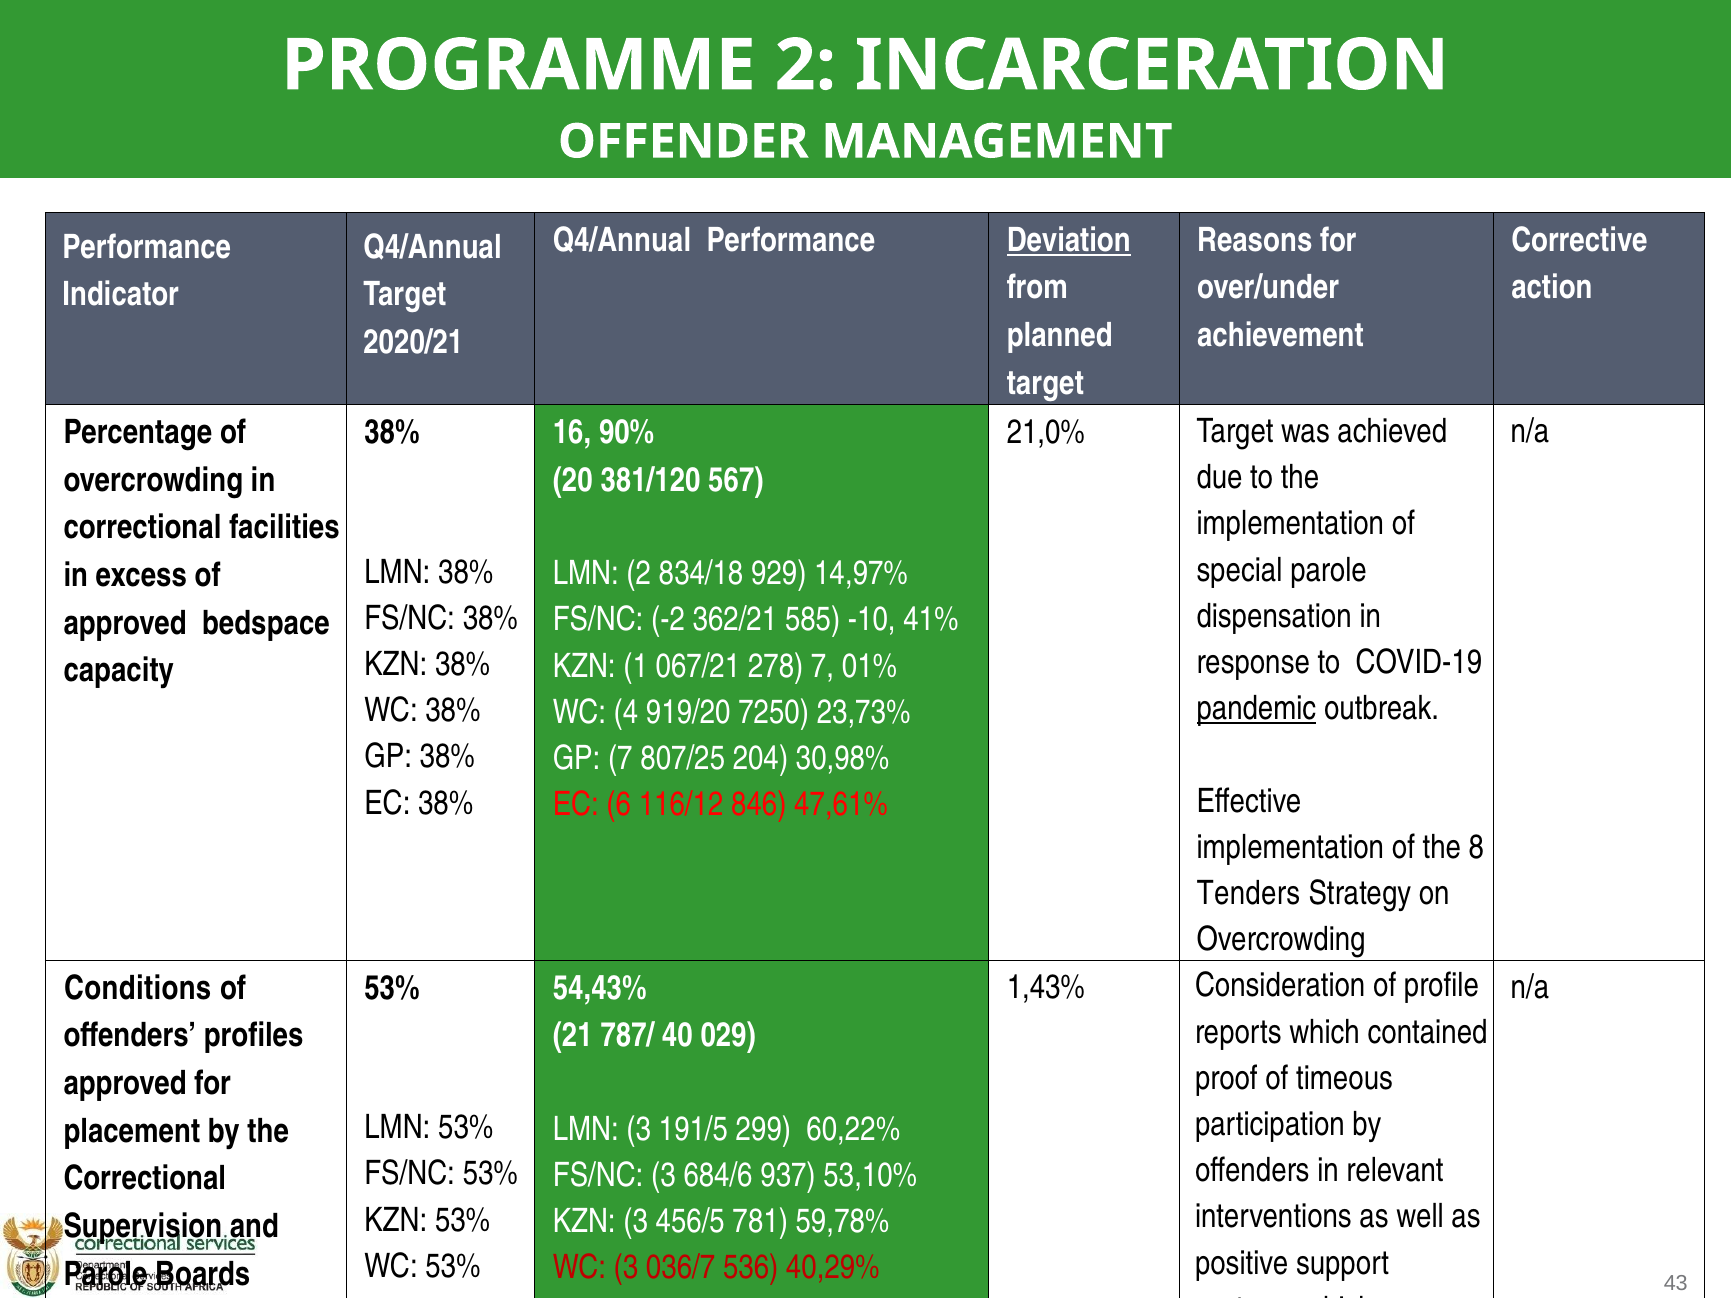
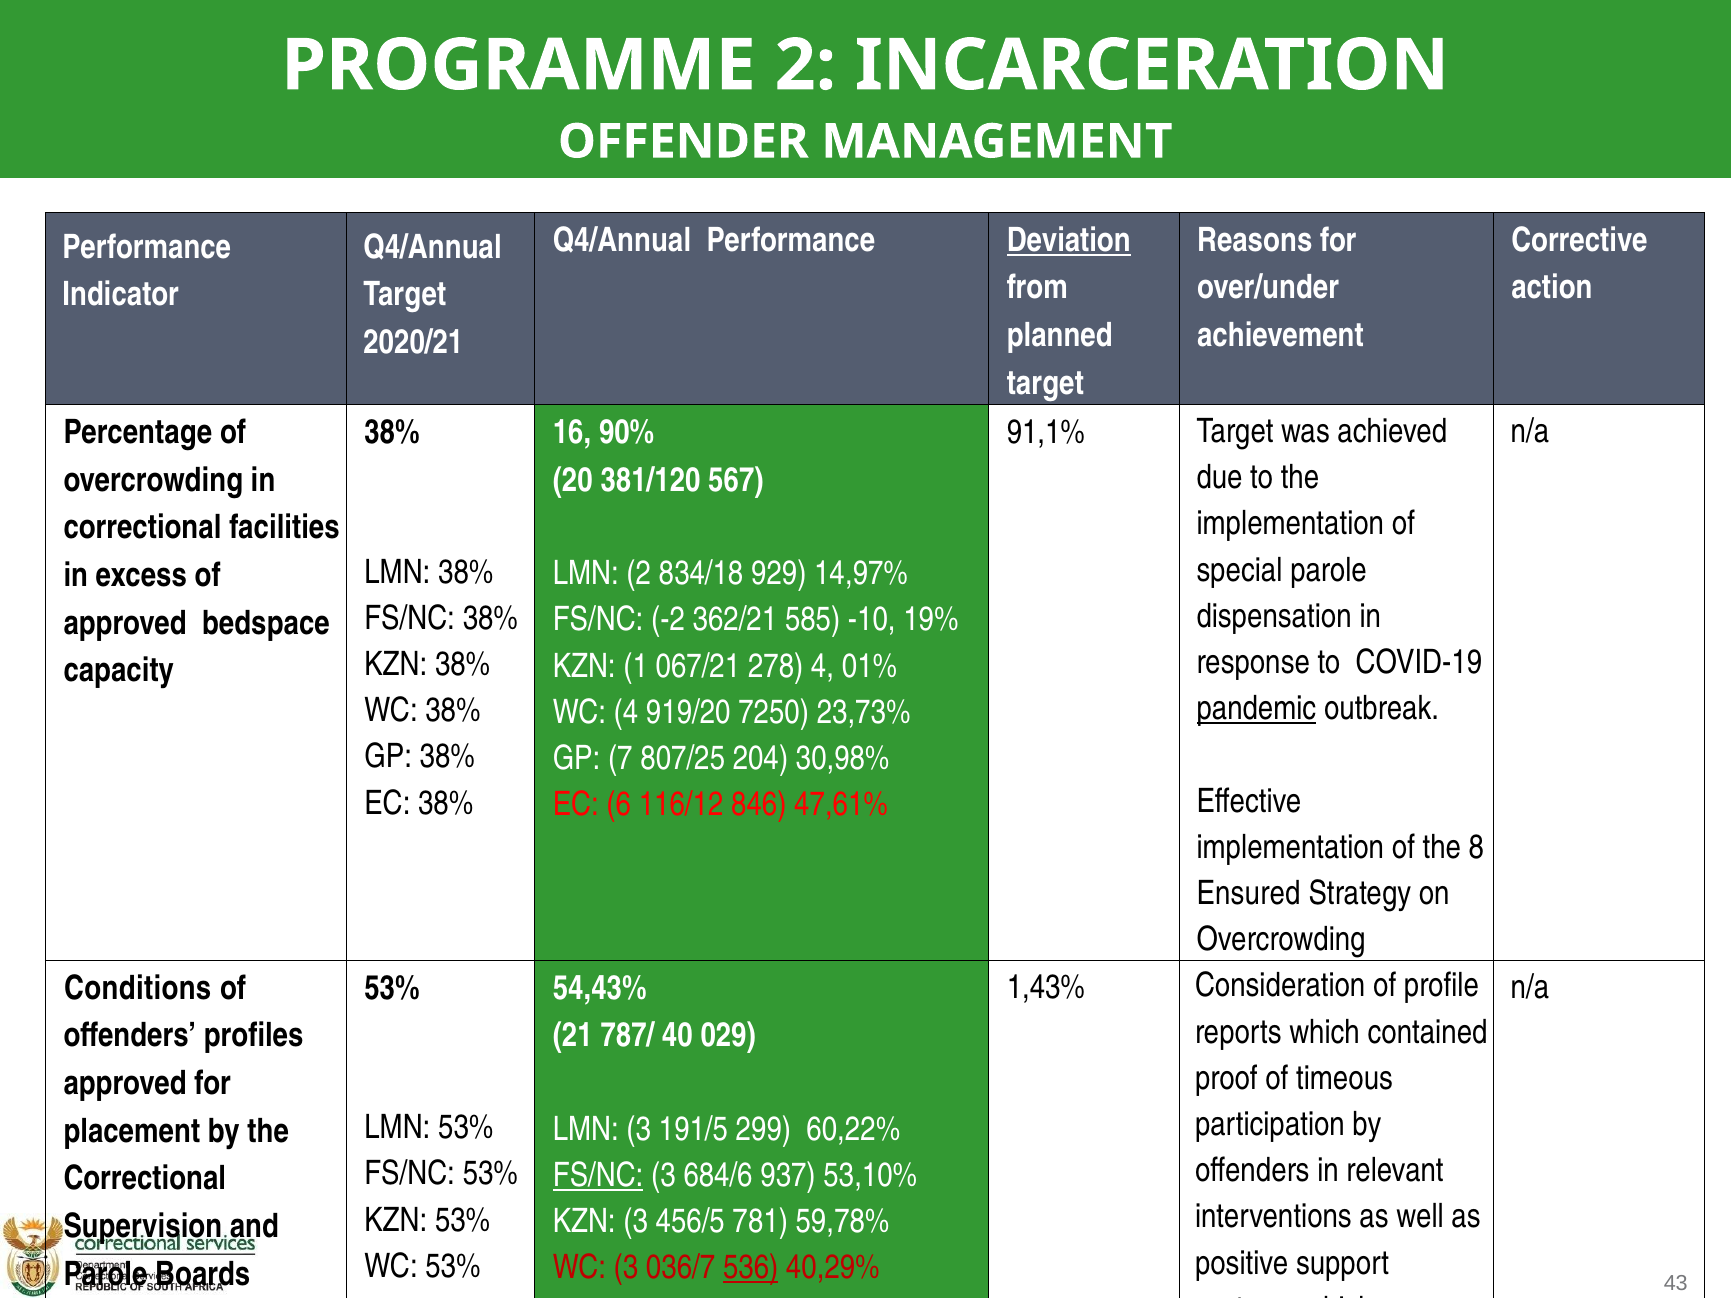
21,0%: 21,0% -> 91,1%
41%: 41% -> 19%
278 7: 7 -> 4
Tenders: Tenders -> Ensured
FS/NC at (598, 1176) underline: none -> present
536 underline: none -> present
